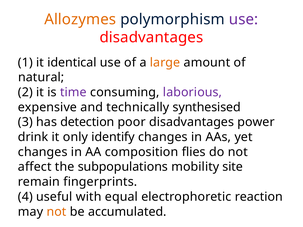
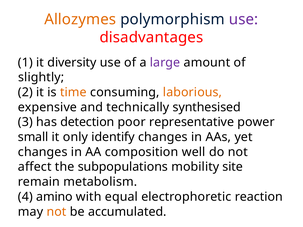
identical: identical -> diversity
large colour: orange -> purple
natural: natural -> slightly
time colour: purple -> orange
laborious colour: purple -> orange
poor disadvantages: disadvantages -> representative
drink: drink -> small
flies: flies -> well
fingerprints: fingerprints -> metabolism
useful: useful -> amino
